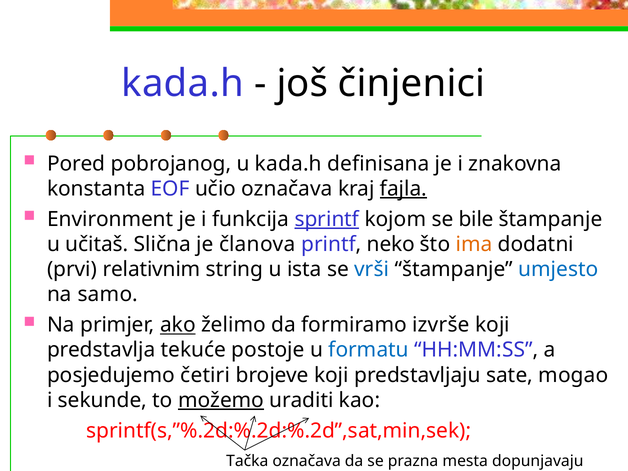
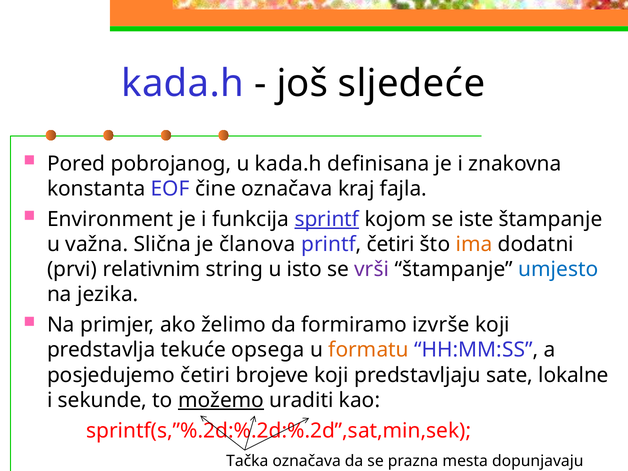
činjenici: činjenici -> sljedeće
učio: učio -> čine
fajla underline: present -> none
bile: bile -> iste
učitaš: učitaš -> važna
printf neko: neko -> četiri
ista: ista -> isto
vrši colour: blue -> purple
samo: samo -> jezika
ako underline: present -> none
postoje: postoje -> opsega
formatu colour: blue -> orange
mogao: mogao -> lokalne
